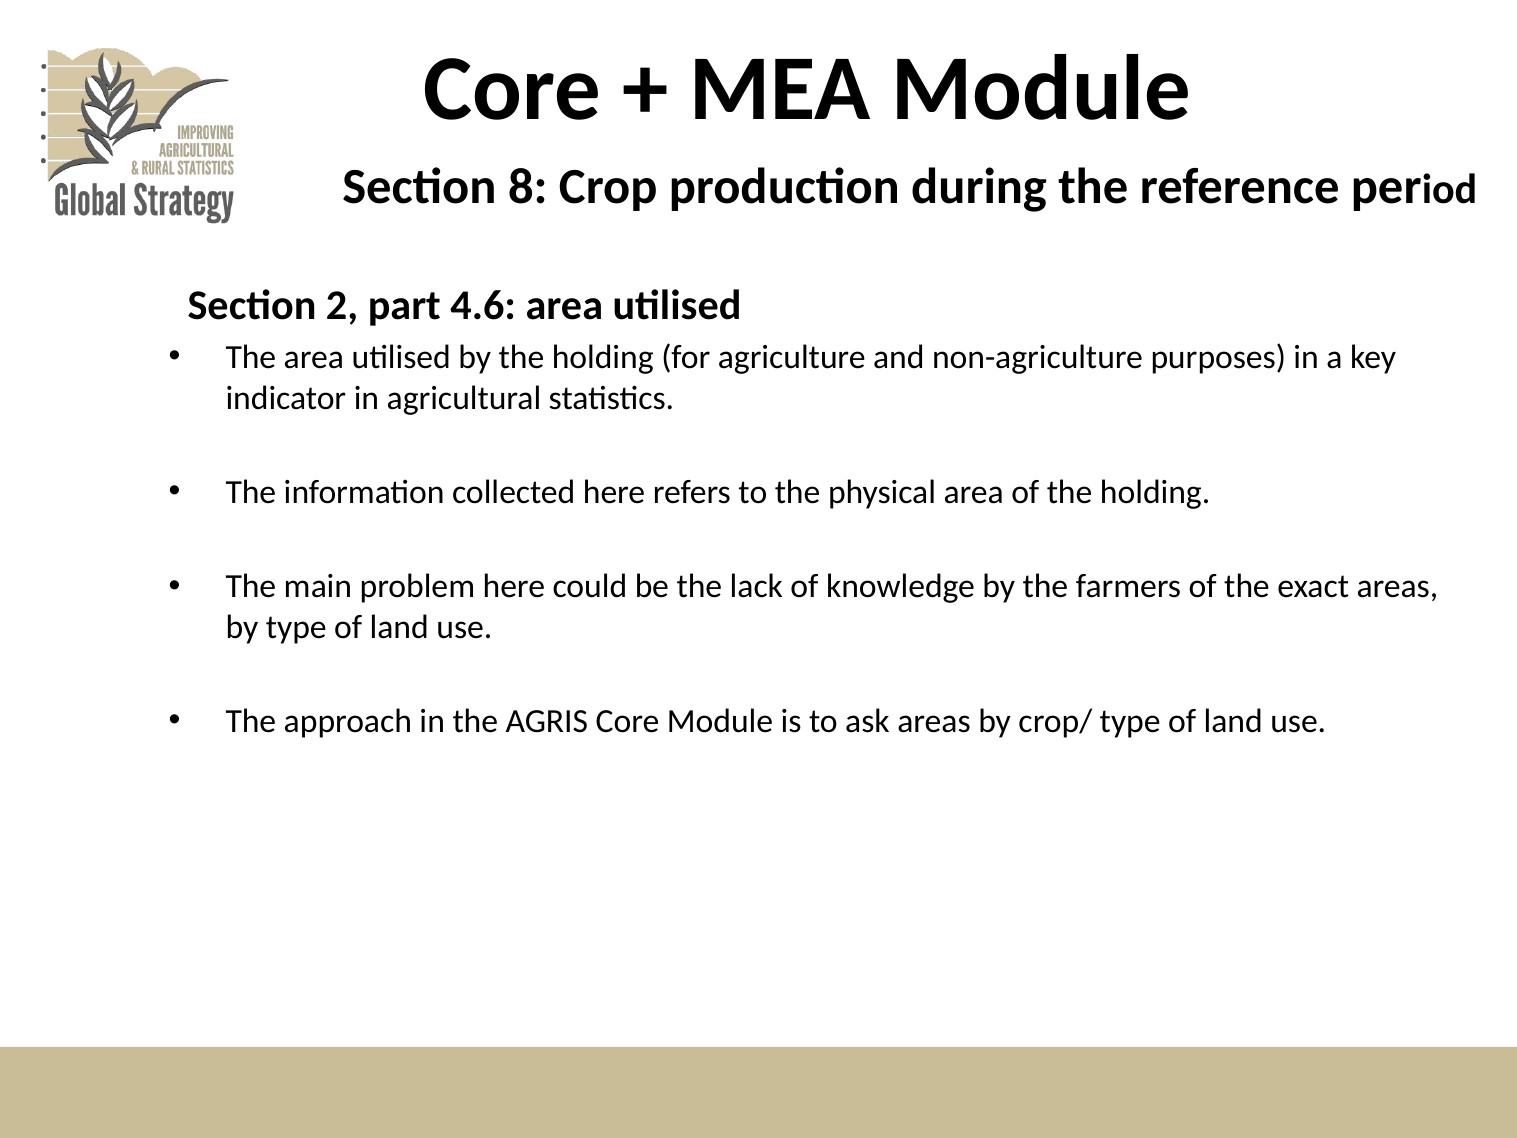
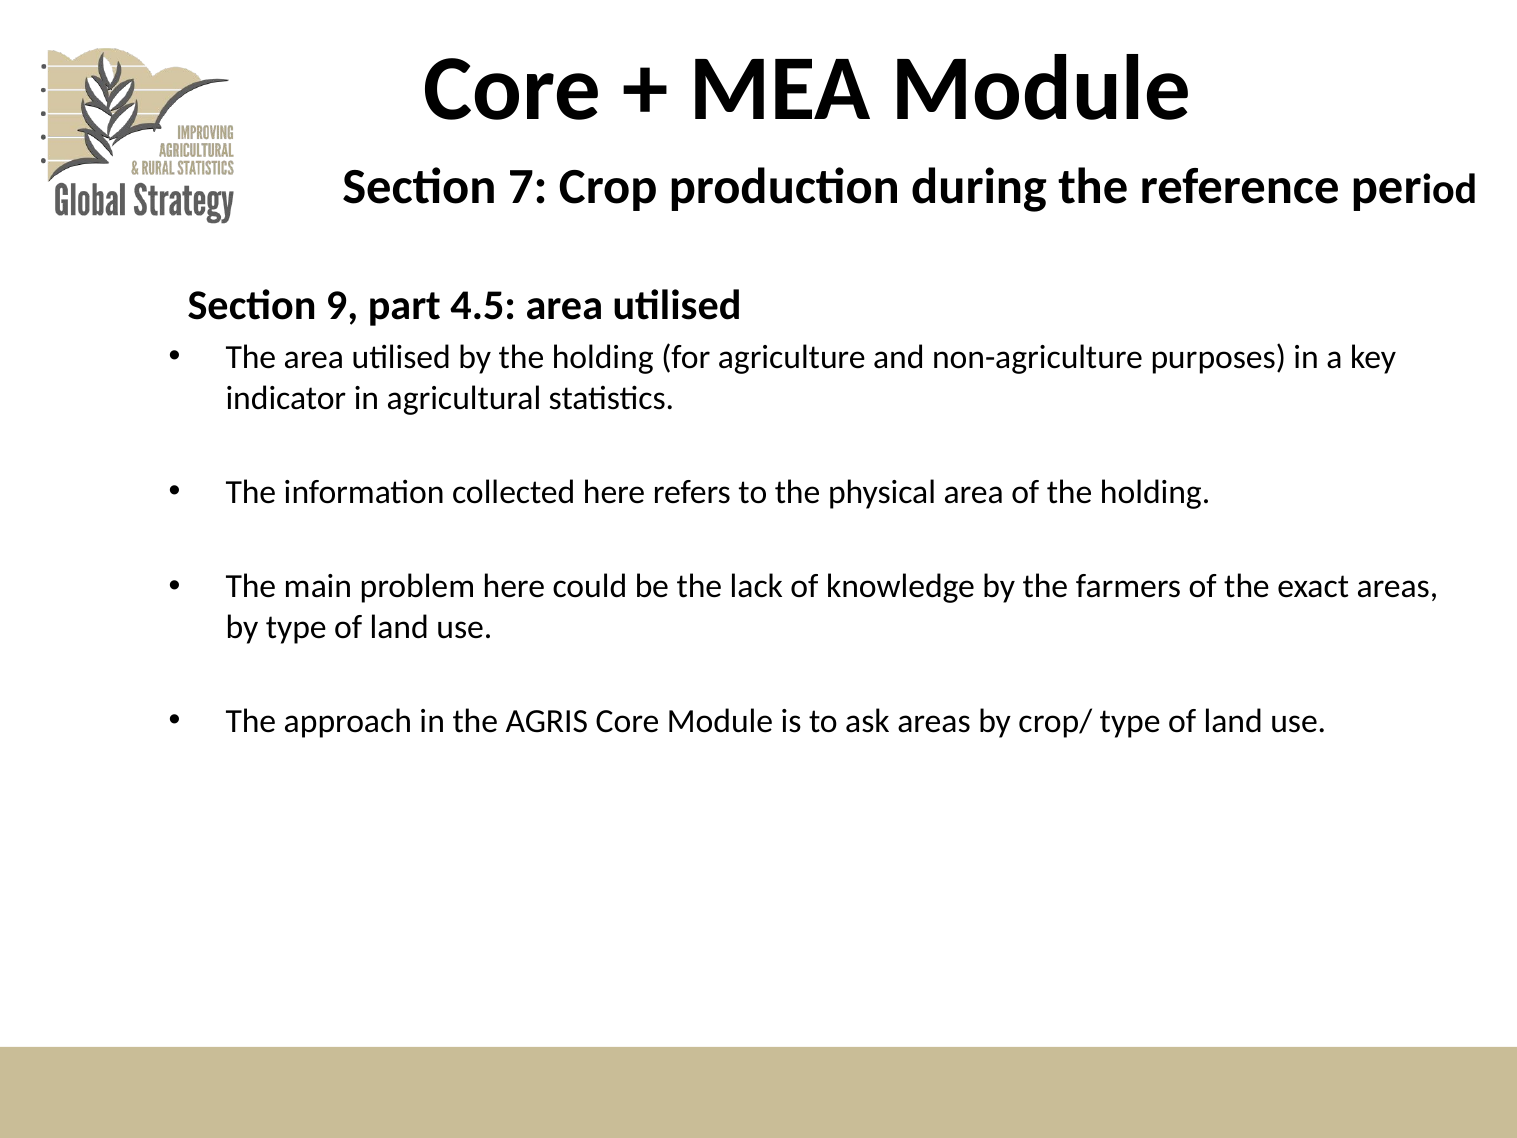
8: 8 -> 7
2: 2 -> 9
4.6: 4.6 -> 4.5
